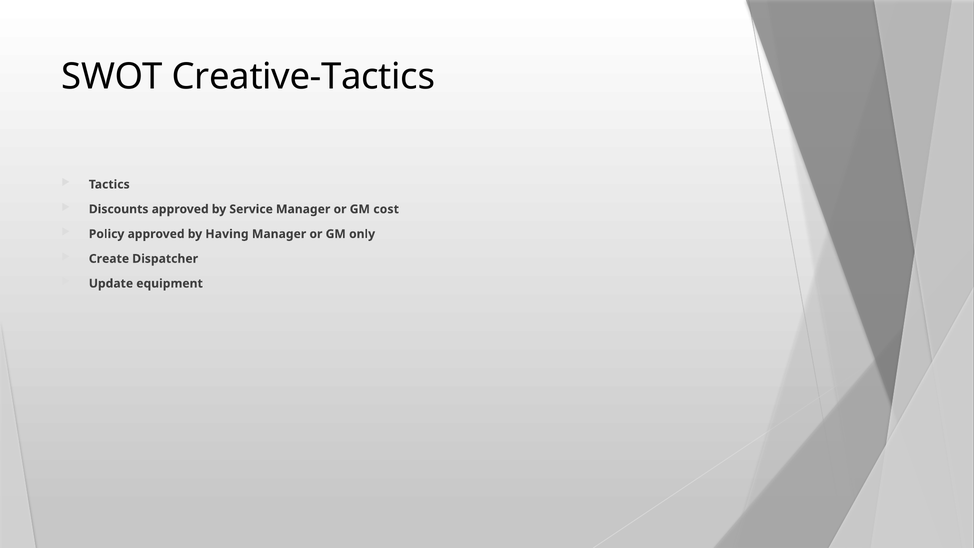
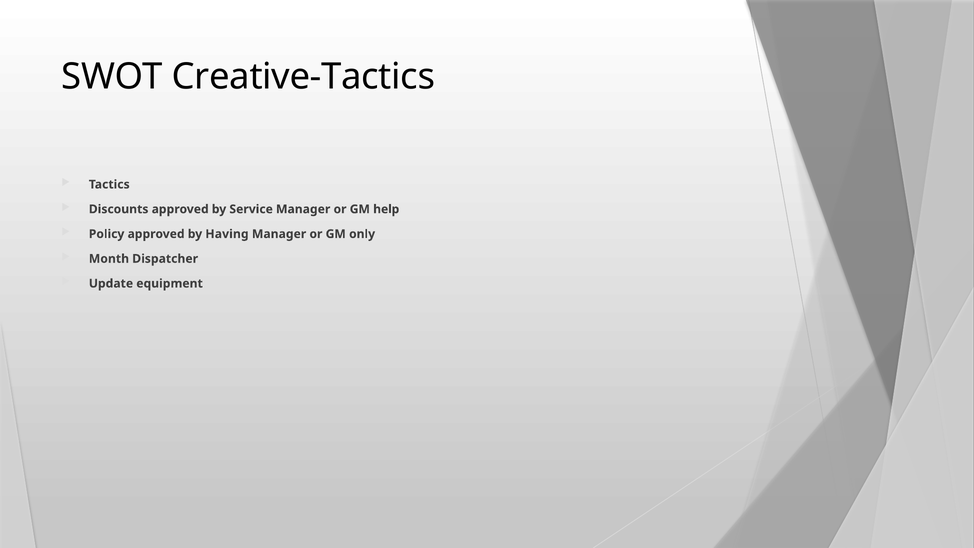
cost: cost -> help
Create: Create -> Month
